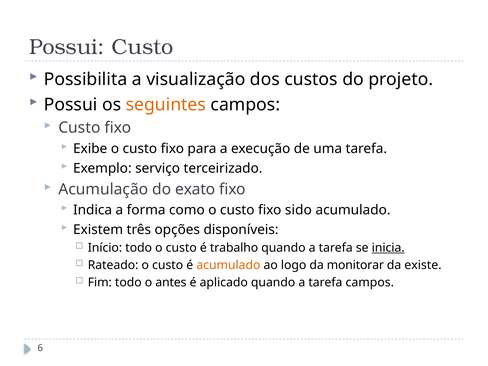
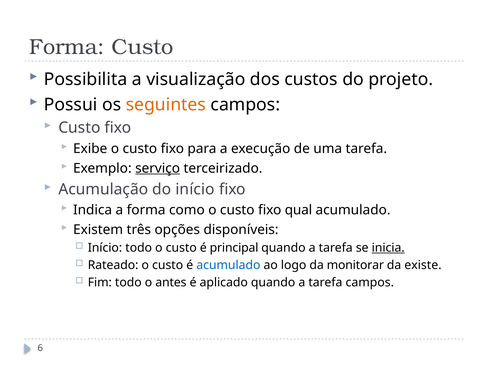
Possui at (67, 47): Possui -> Forma
serviço underline: none -> present
do exato: exato -> início
sido: sido -> qual
trabalho: trabalho -> principal
acumulado at (228, 265) colour: orange -> blue
